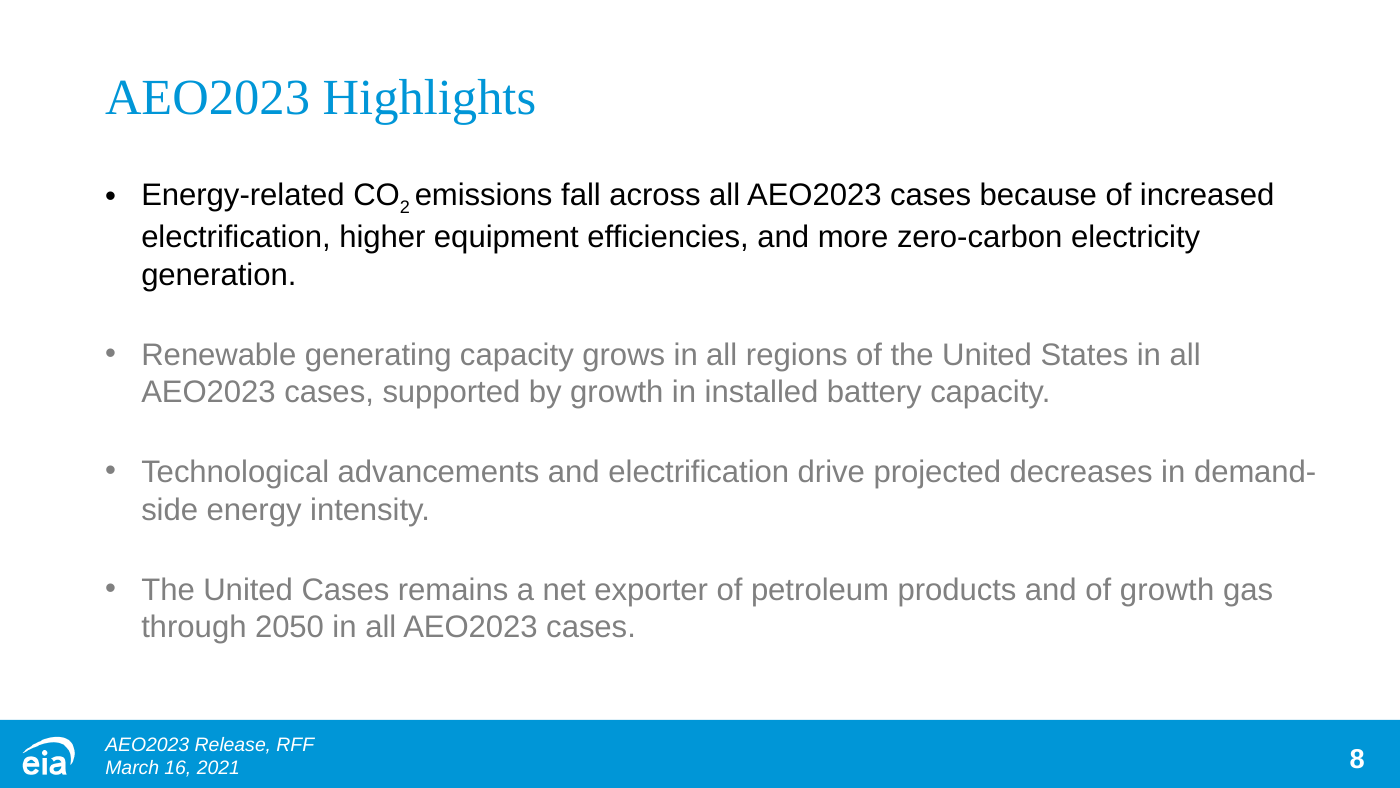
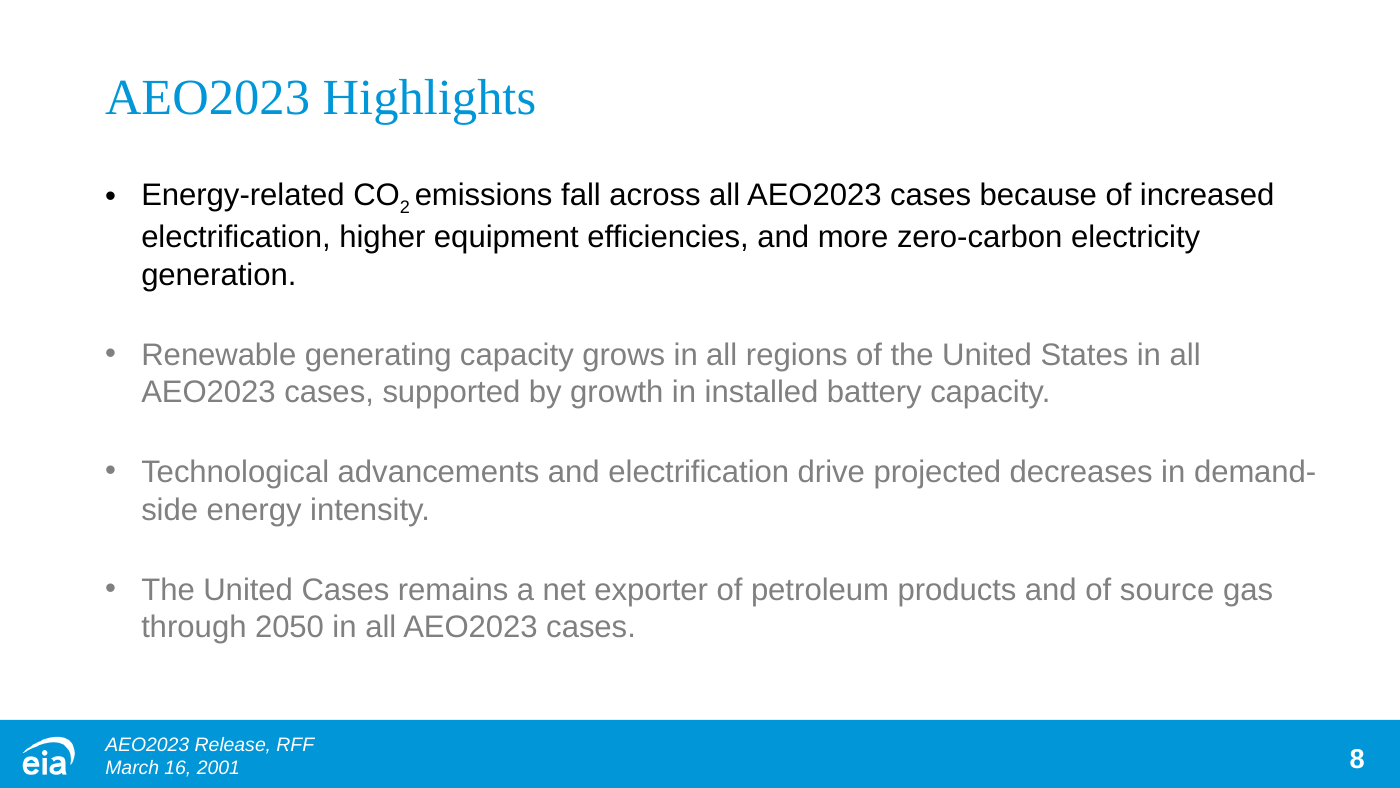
of growth: growth -> source
2021: 2021 -> 2001
